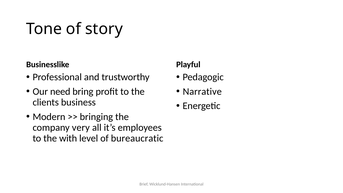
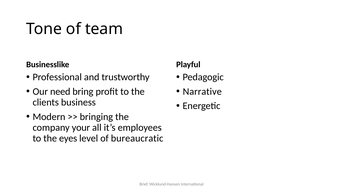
story: story -> team
very: very -> your
with: with -> eyes
